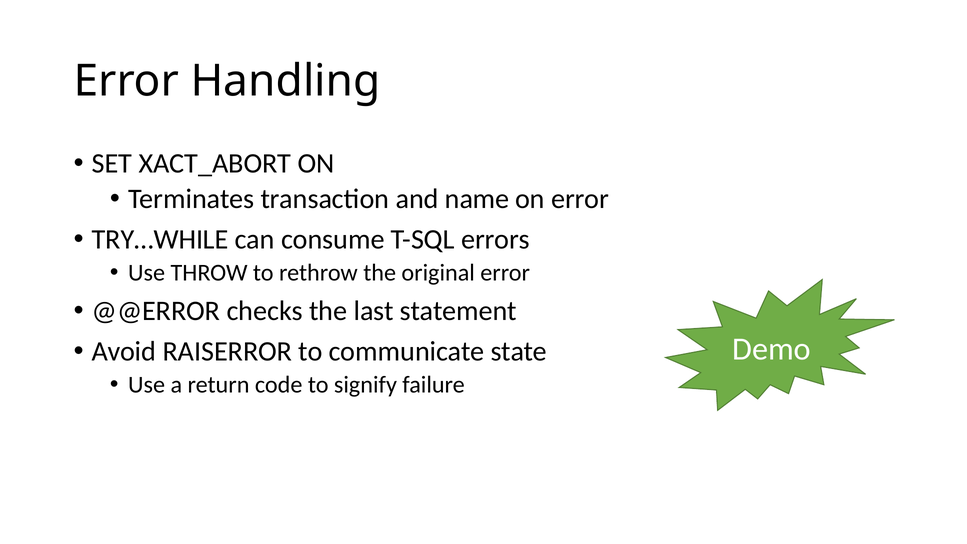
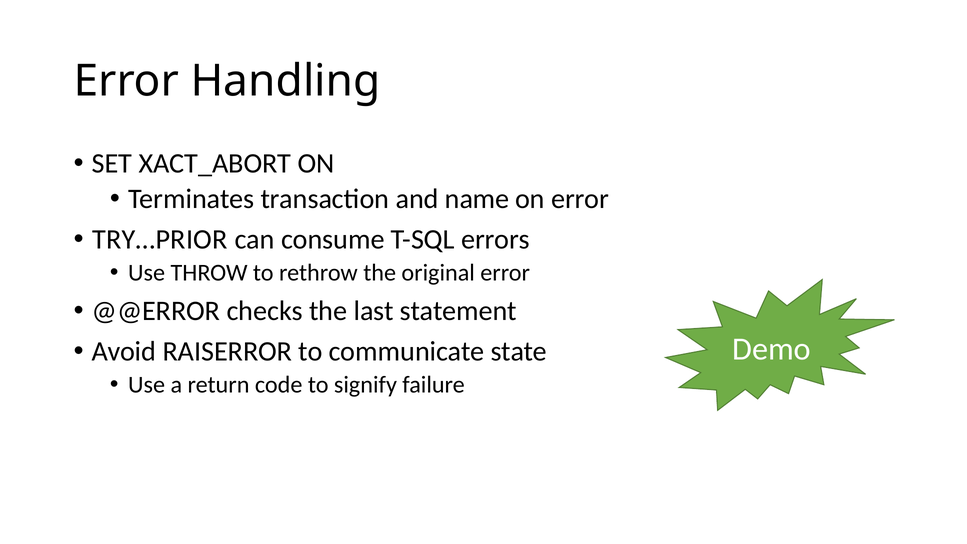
TRY…WHILE: TRY…WHILE -> TRY…PRIOR
